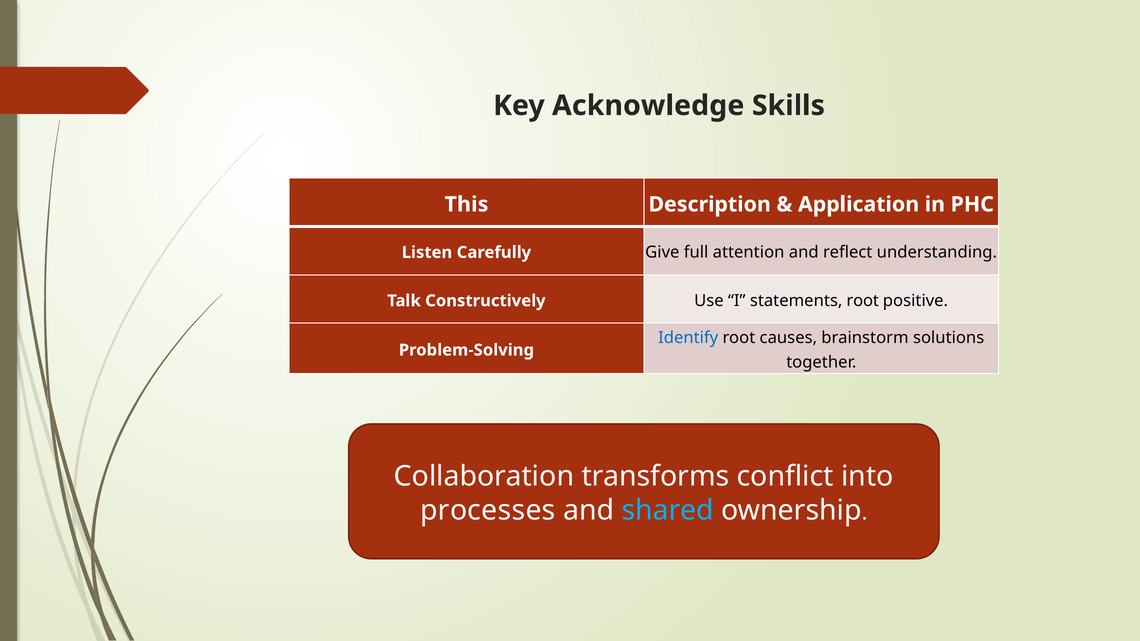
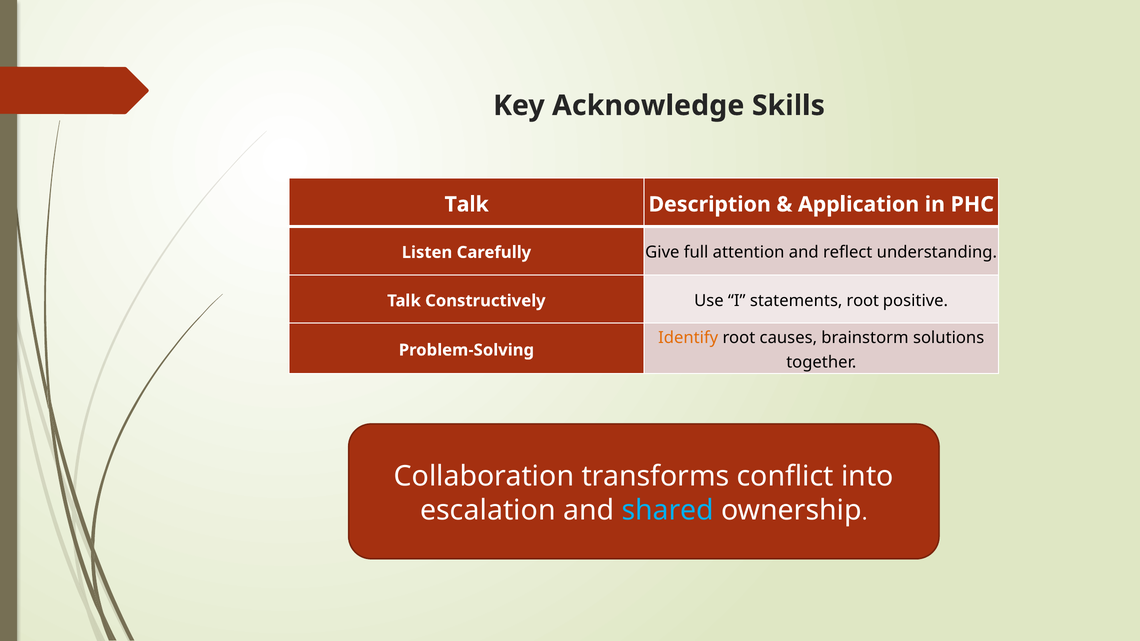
This at (466, 205): This -> Talk
Identify colour: blue -> orange
processes: processes -> escalation
